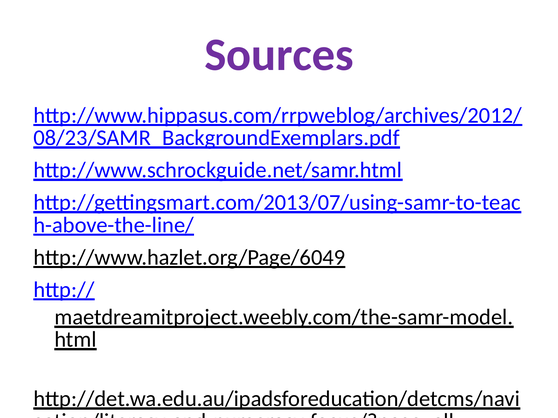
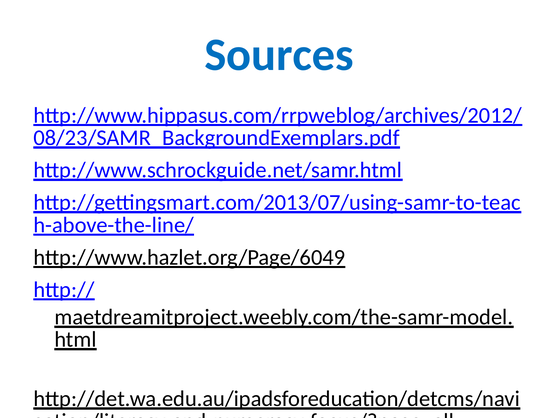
Sources colour: purple -> blue
